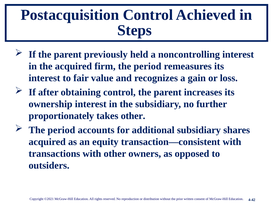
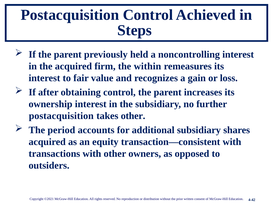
firm the period: period -> within
proportionately at (61, 116): proportionately -> postacquisition
